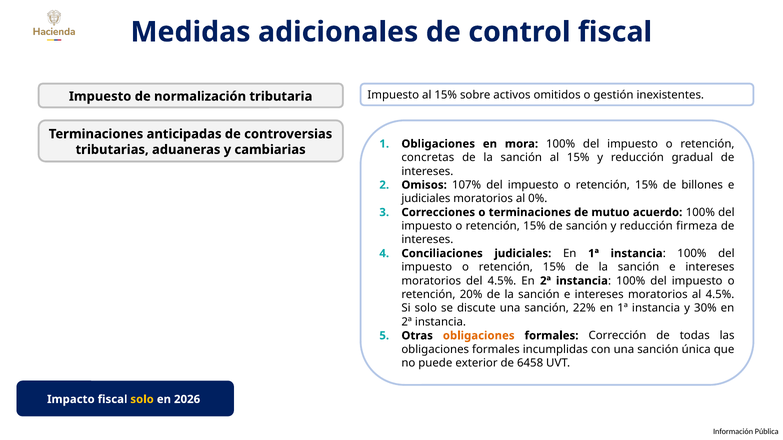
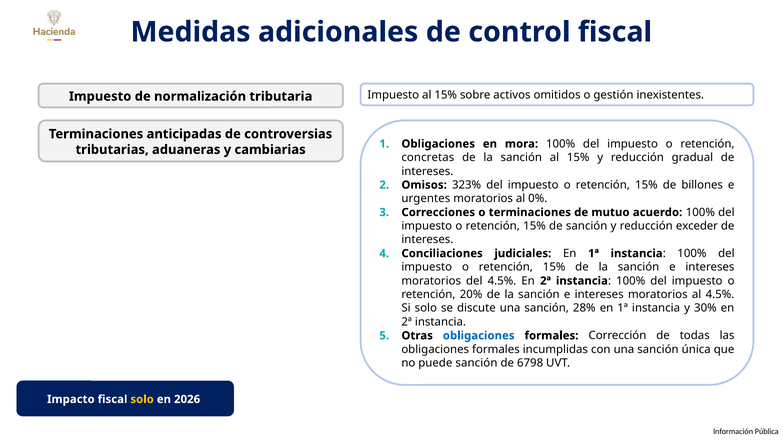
107%: 107% -> 323%
judiciales at (426, 199): judiciales -> urgentes
firmeza: firmeza -> exceder
22%: 22% -> 28%
obligaciones at (479, 336) colour: orange -> blue
puede exterior: exterior -> sanción
6458: 6458 -> 6798
